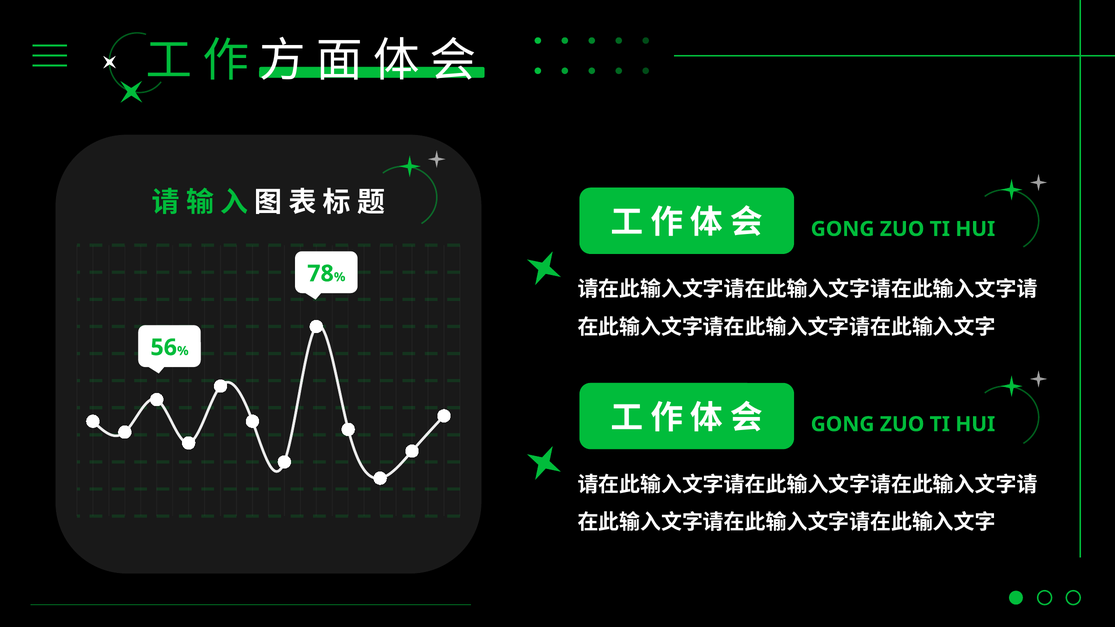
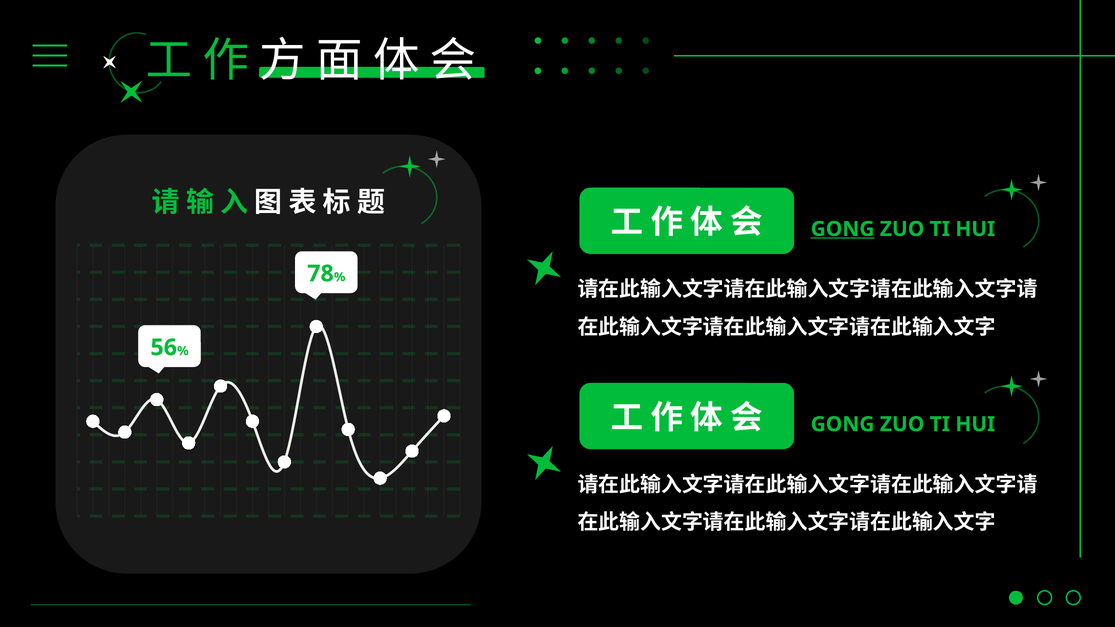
GONG at (843, 229) underline: none -> present
